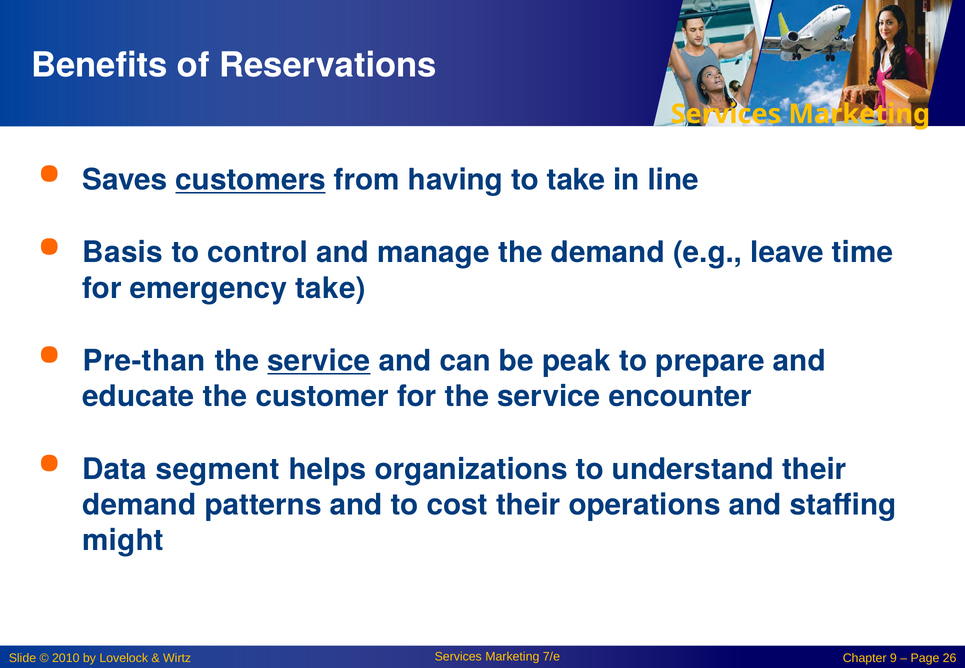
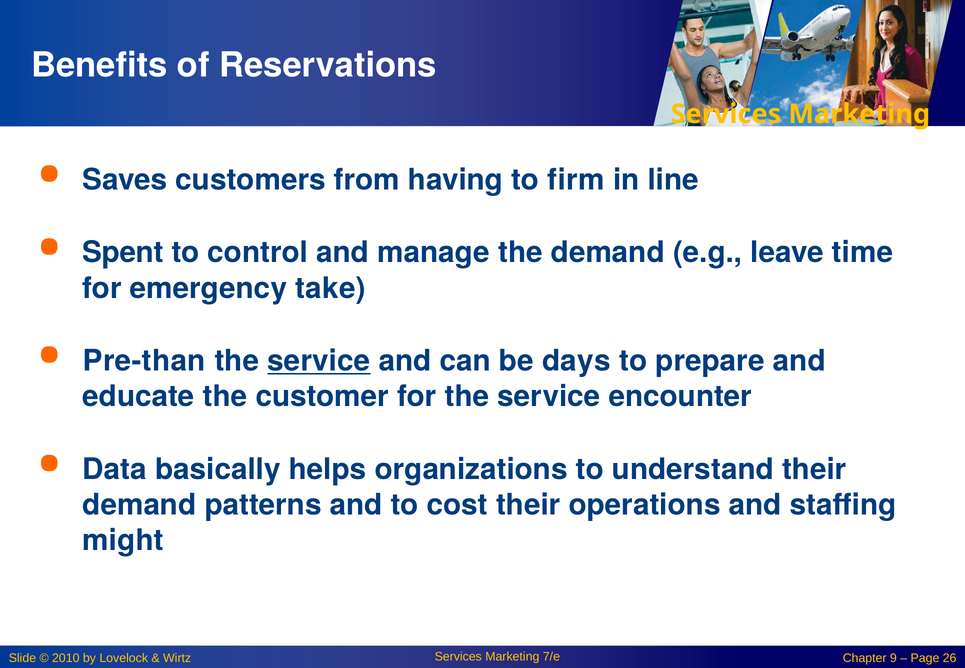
customers underline: present -> none
to take: take -> firm
Basis: Basis -> Spent
peak: peak -> days
segment: segment -> basically
